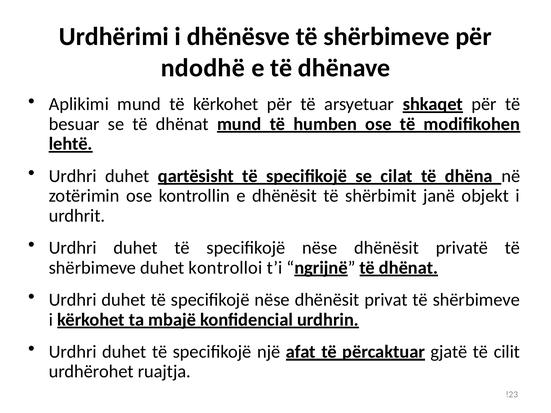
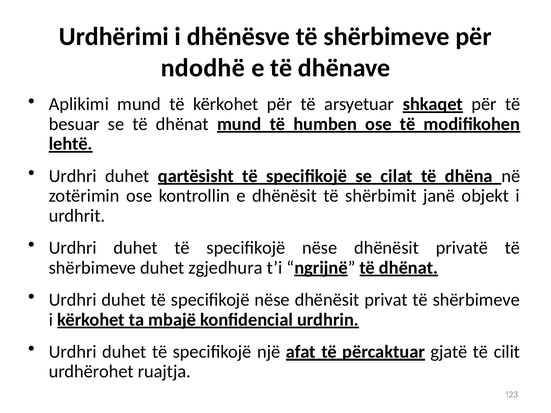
kontrolloi: kontrolloi -> zgjedhura
